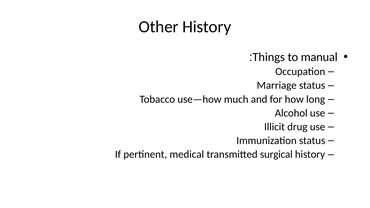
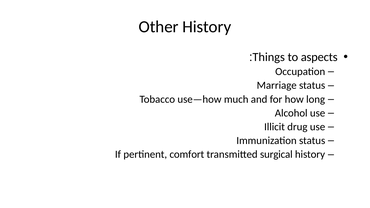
manual: manual -> aspects
medical: medical -> comfort
